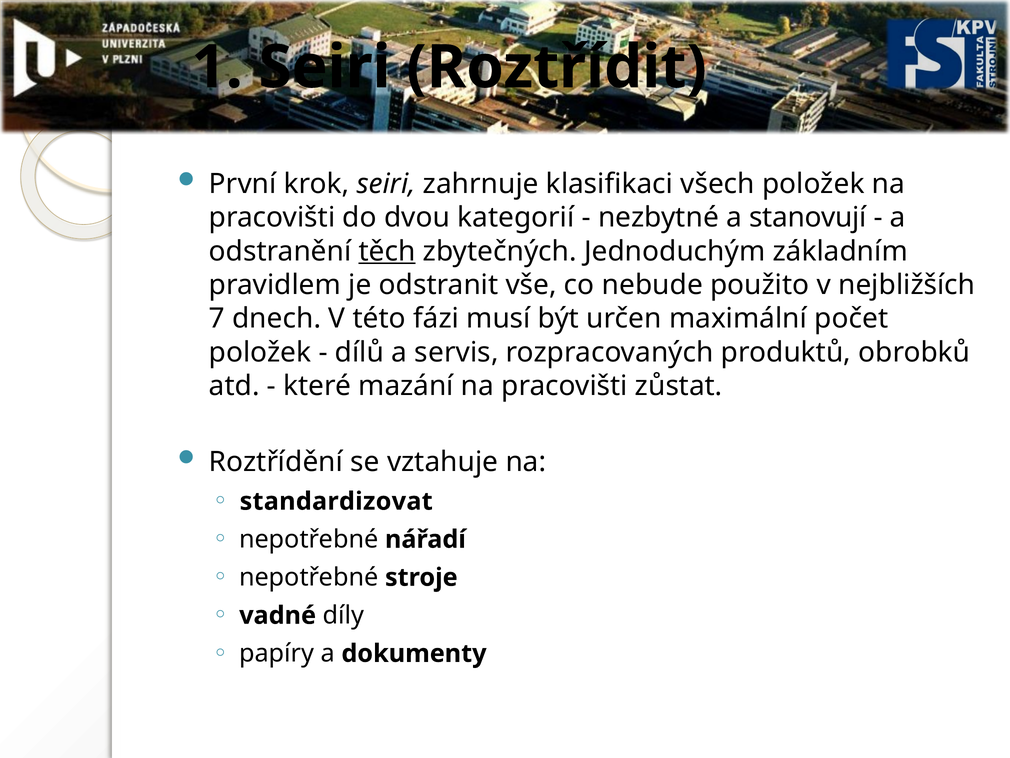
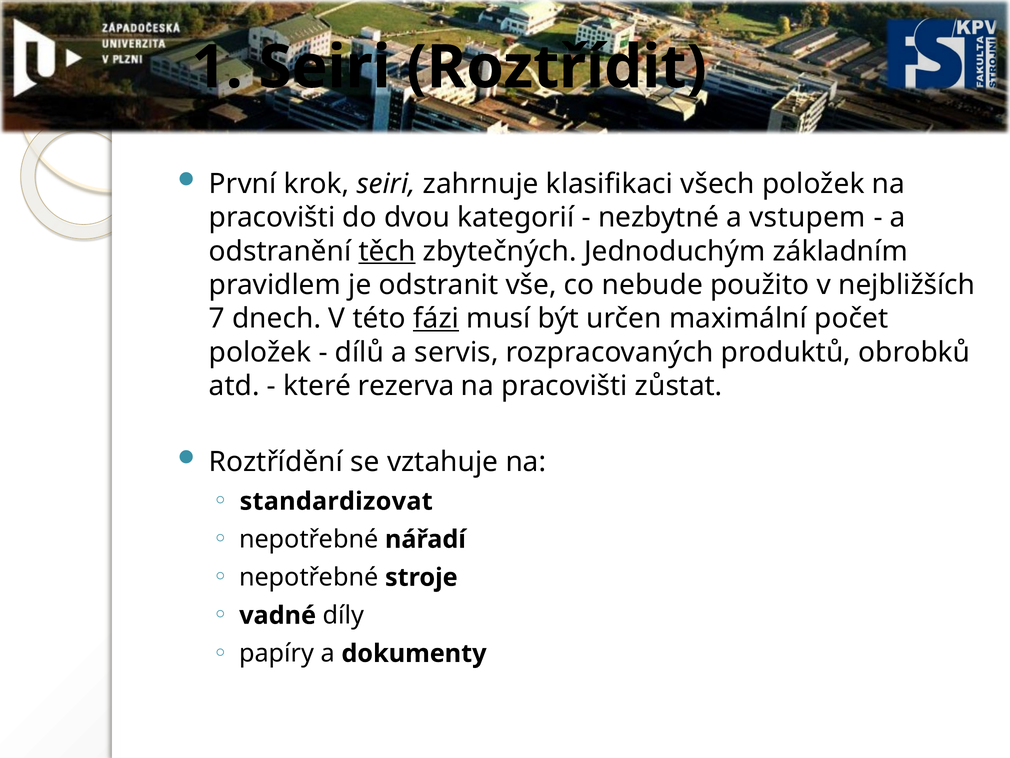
stanovují: stanovují -> vstupem
fázi underline: none -> present
mazání: mazání -> rezerva
